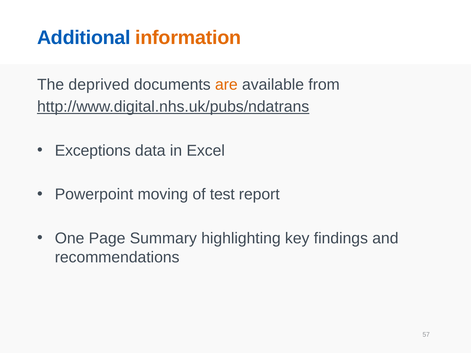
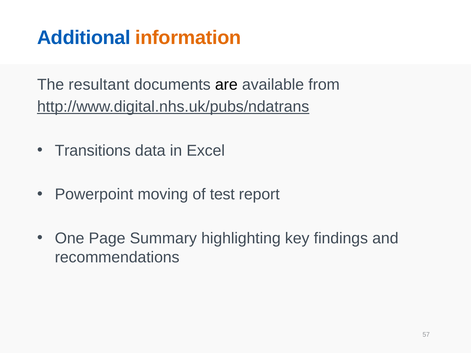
deprived: deprived -> resultant
are colour: orange -> black
Exceptions: Exceptions -> Transitions
